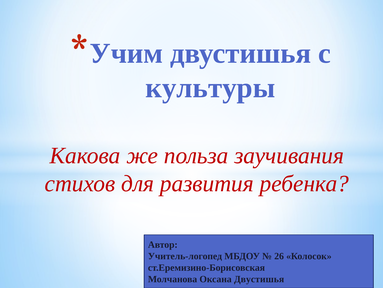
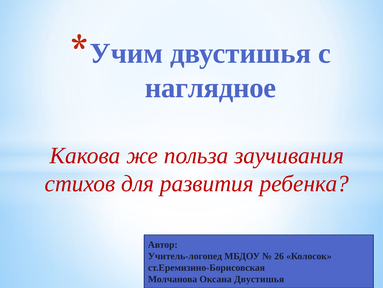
культуры: культуры -> наглядное
